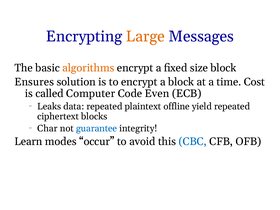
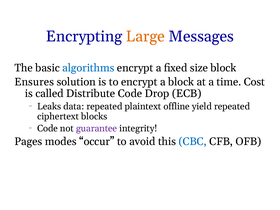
algorithms colour: orange -> blue
Computer: Computer -> Distribute
Even: Even -> Drop
Char at (47, 128): Char -> Code
guarantee colour: blue -> purple
Learn: Learn -> Pages
